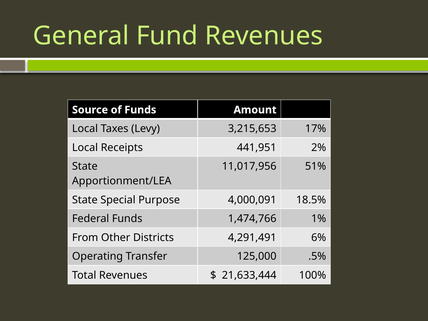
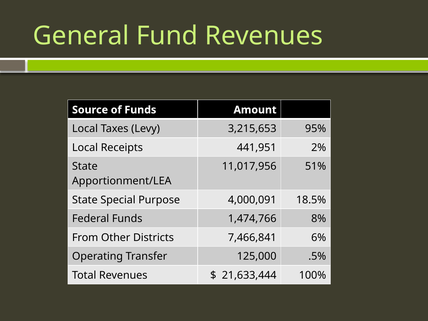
17%: 17% -> 95%
1%: 1% -> 8%
4,291,491: 4,291,491 -> 7,466,841
